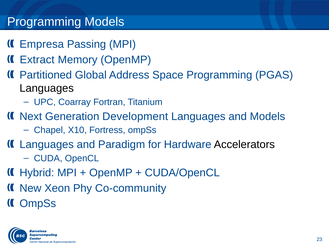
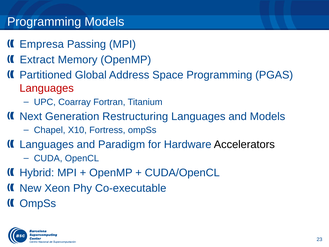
Languages at (47, 88) colour: black -> red
Development: Development -> Restructuring
Co-community: Co-community -> Co-executable
